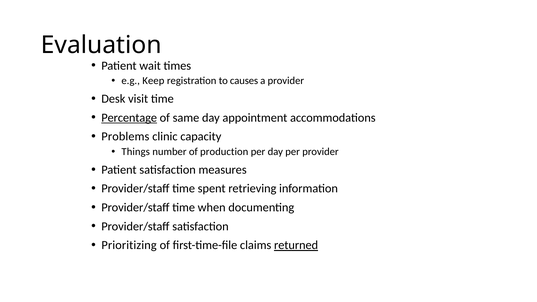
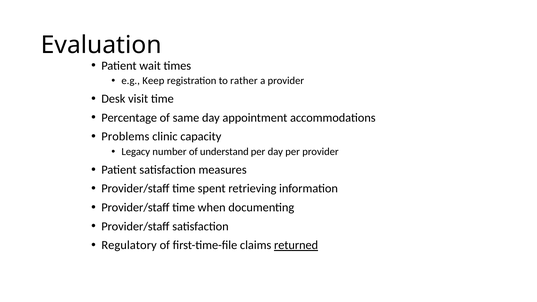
causes: causes -> rather
Percentage underline: present -> none
Things: Things -> Legacy
production: production -> understand
Prioritizing: Prioritizing -> Regulatory
